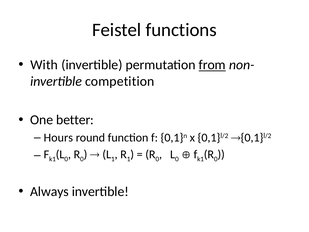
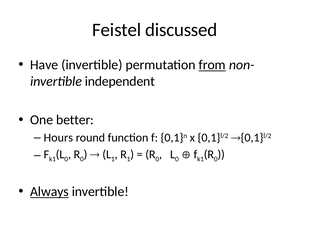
functions: functions -> discussed
With: With -> Have
competition: competition -> independent
Always underline: none -> present
